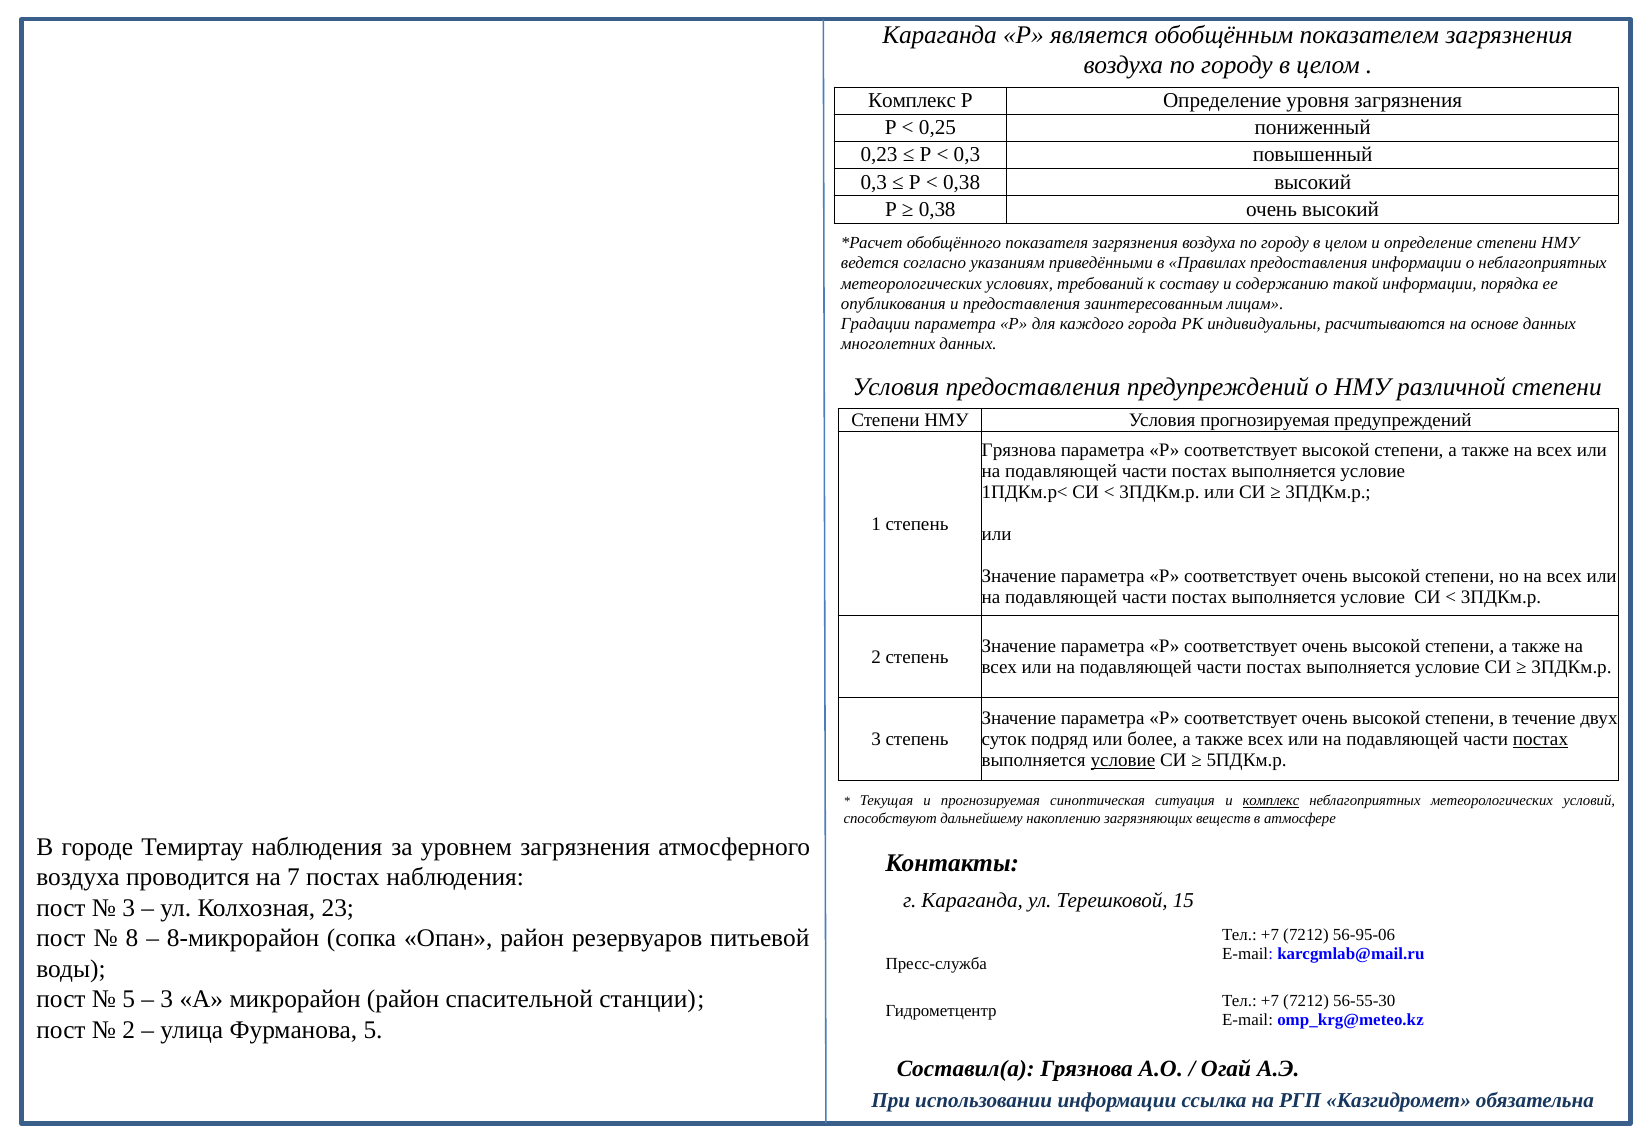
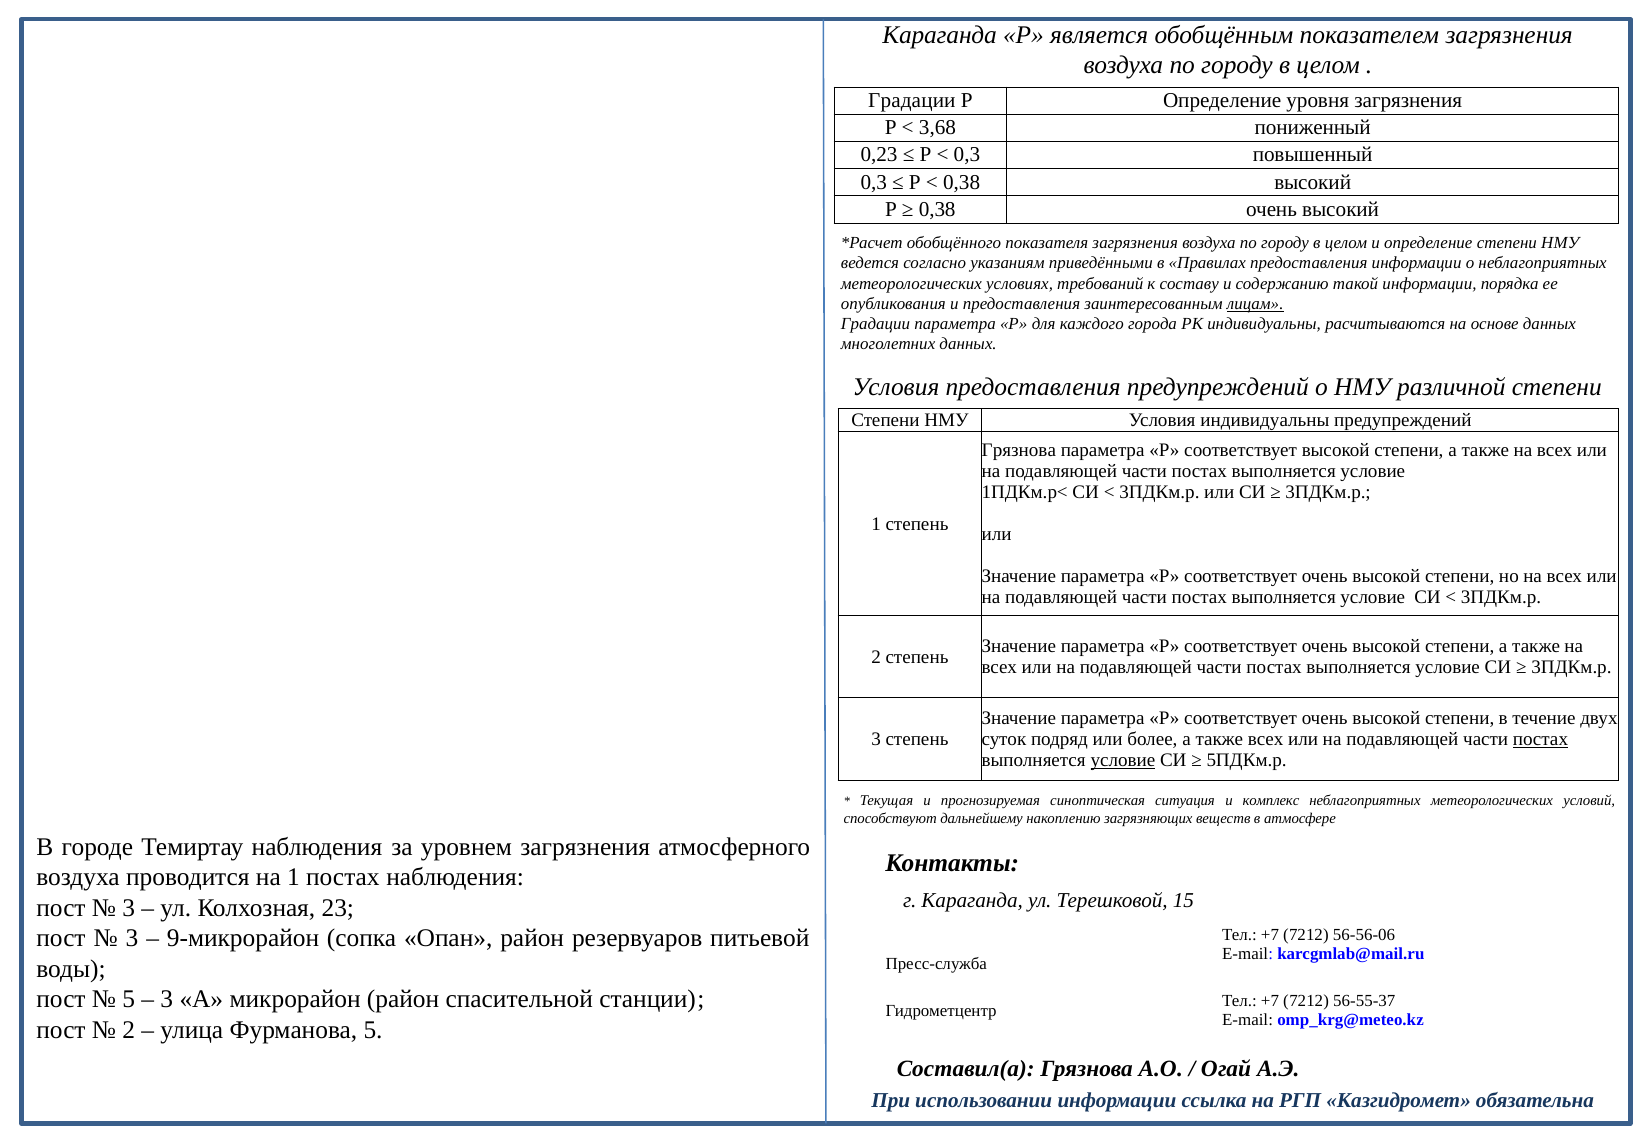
Комплекс at (912, 100): Комплекс -> Градации
0,25: 0,25 -> 3,68
лицам underline: none -> present
Условия прогнозируемая: прогнозируемая -> индивидуальны
комплекс at (1271, 801) underline: present -> none
на 7: 7 -> 1
8 at (132, 939): 8 -> 3
8-микрорайон: 8-микрорайон -> 9-микрорайон
56-95-06: 56-95-06 -> 56-56-06
56-55-30: 56-55-30 -> 56-55-37
